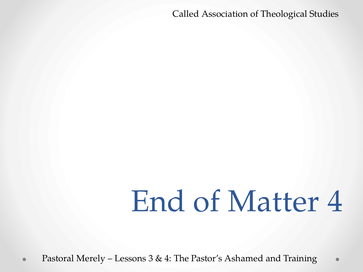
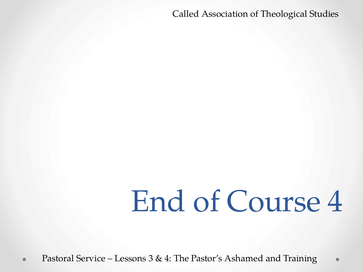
Matter: Matter -> Course
Merely: Merely -> Service
